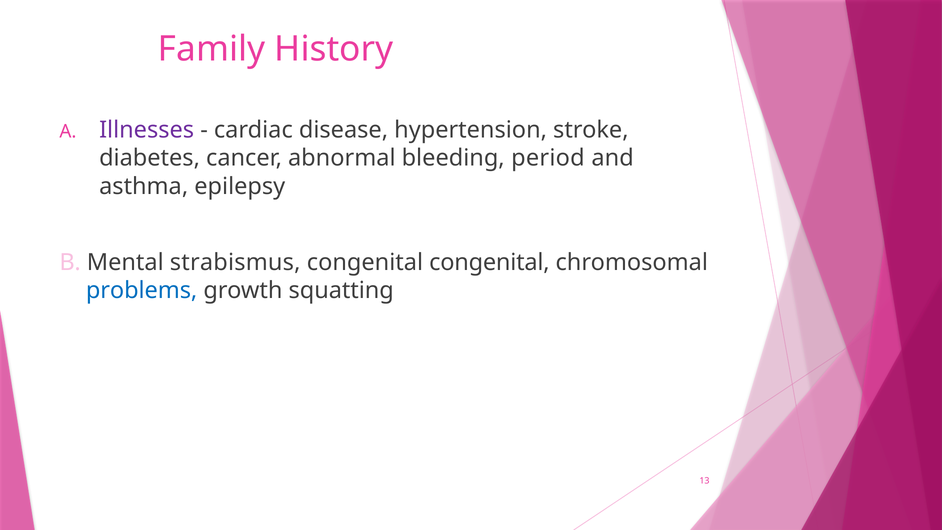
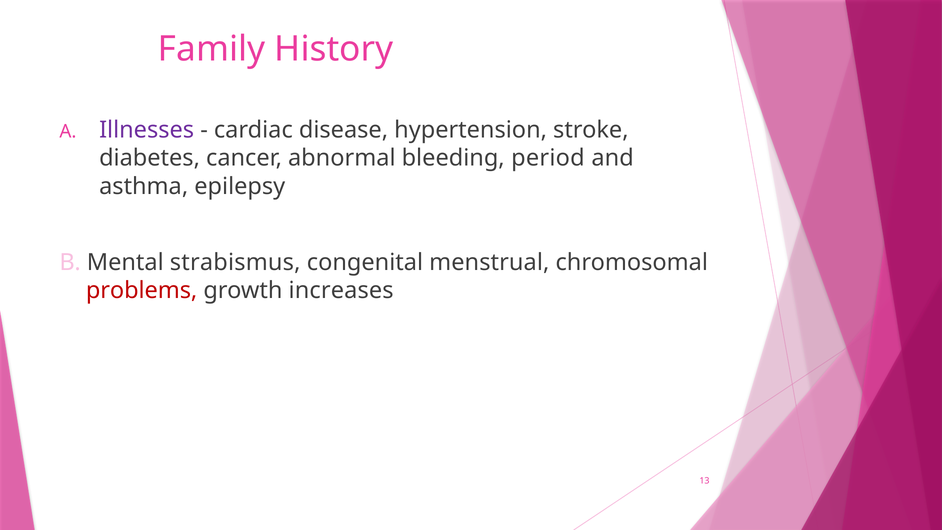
congenital congenital: congenital -> menstrual
problems colour: blue -> red
squatting: squatting -> increases
